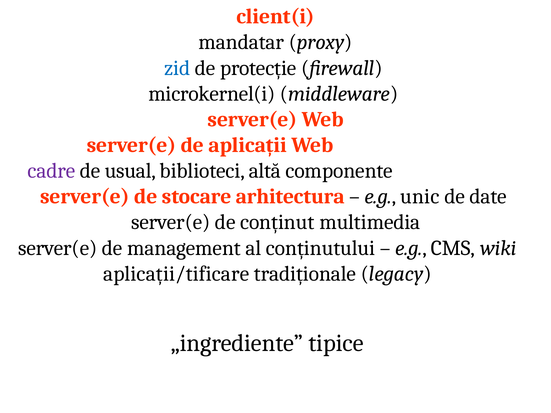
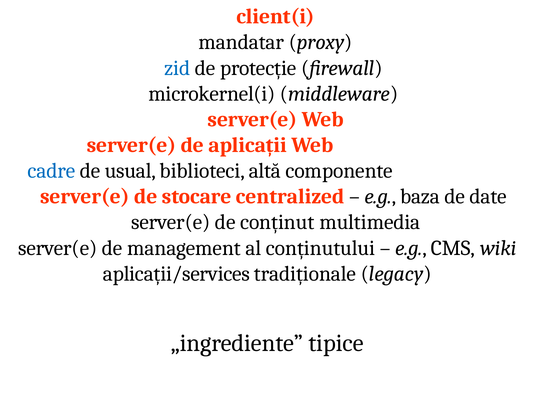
cadre colour: purple -> blue
arhitectura: arhitectura -> centralized
unic: unic -> baza
aplicații/tificare: aplicații/tificare -> aplicații/services
